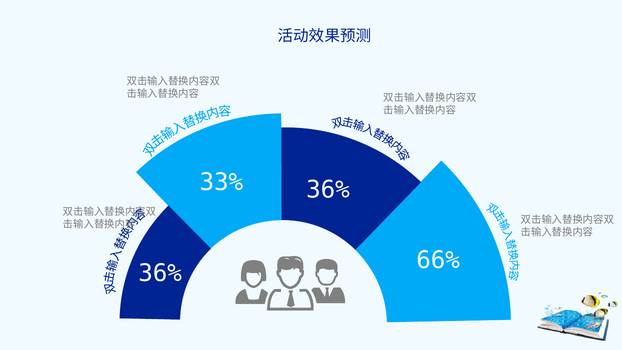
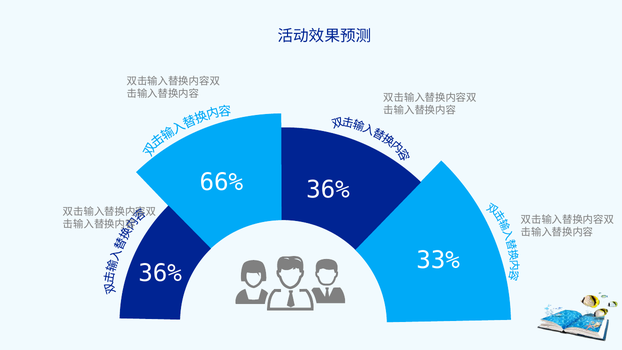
33%: 33% -> 66%
66%: 66% -> 33%
